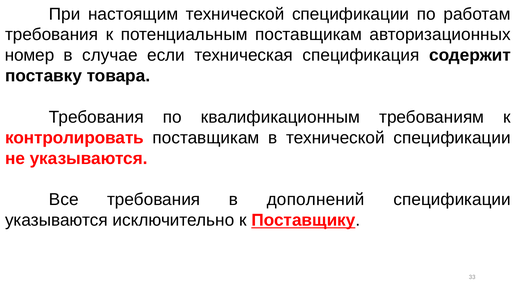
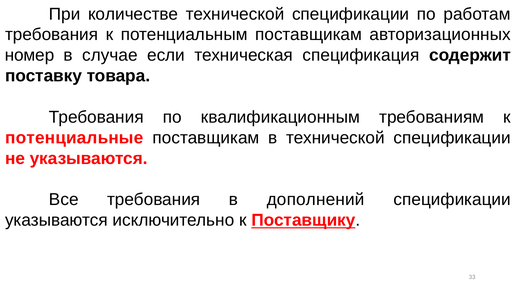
настоящим: настоящим -> количестве
контролировать: контролировать -> потенциальные
